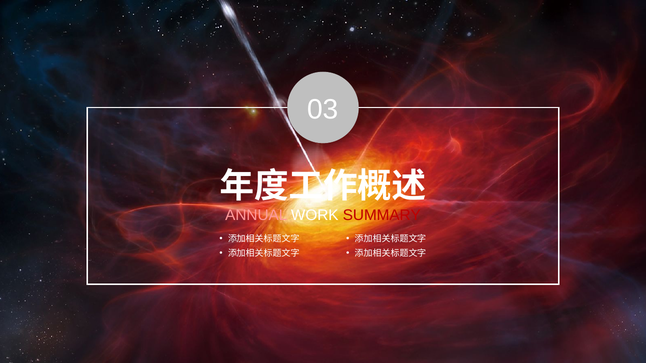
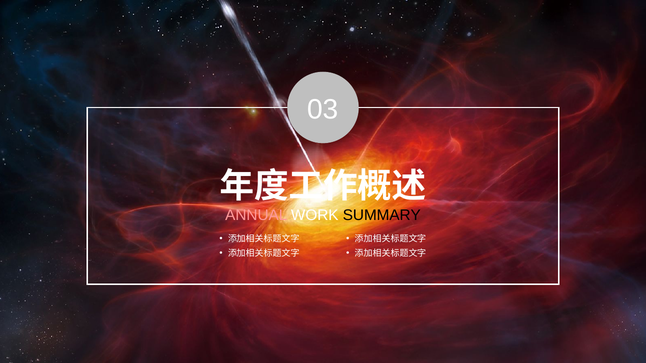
SUMMARY colour: red -> black
